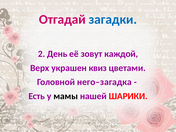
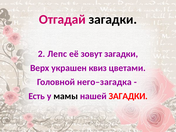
загадки at (113, 19) colour: blue -> black
День: День -> Лепс
зовут каждой: каждой -> загадки
нашей ШАРИКИ: ШАРИКИ -> ЗАГАДКИ
